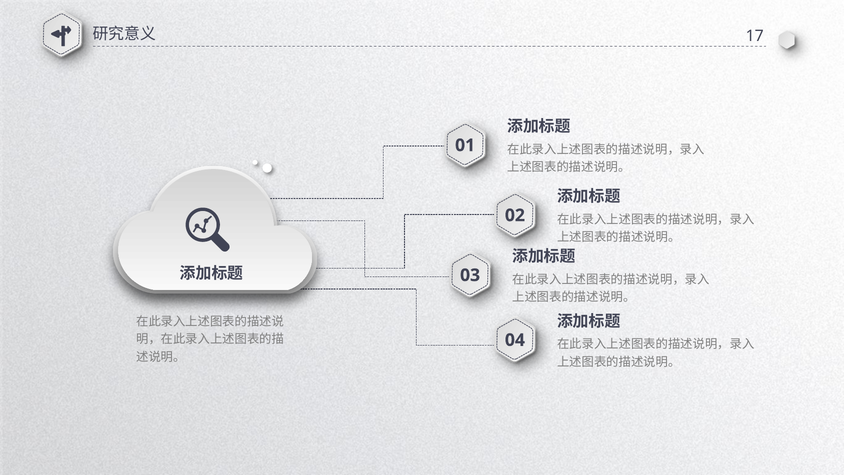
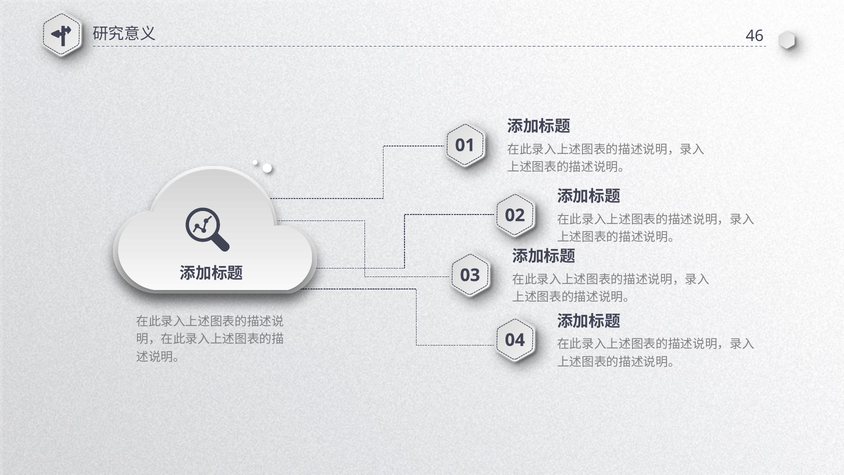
17: 17 -> 46
